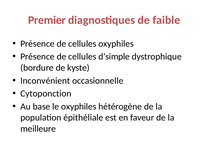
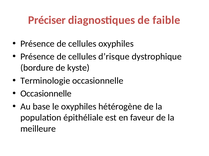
Premier: Premier -> Préciser
d’simple: d’simple -> d’risque
Inconvénient: Inconvénient -> Terminologie
Cytoponction at (46, 94): Cytoponction -> Occasionnelle
